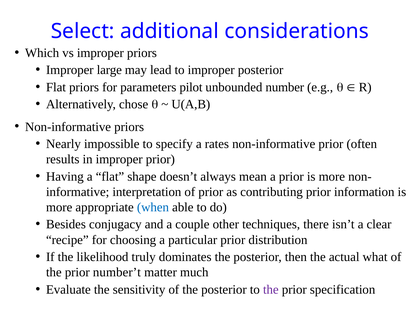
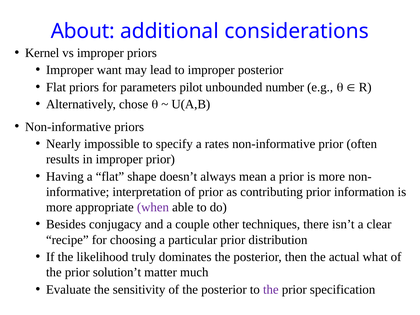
Select: Select -> About
Which: Which -> Kernel
large: large -> want
when colour: blue -> purple
number’t: number’t -> solution’t
